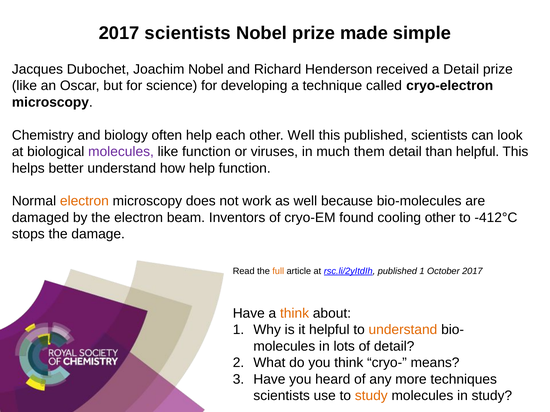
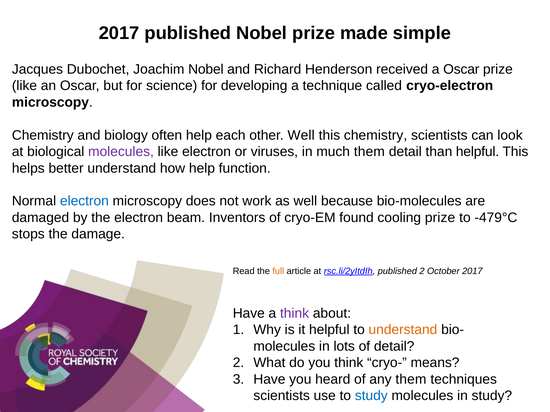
2017 scientists: scientists -> published
a Detail: Detail -> Oscar
this published: published -> chemistry
like function: function -> electron
electron at (84, 201) colour: orange -> blue
cooling other: other -> prize
-412°C: -412°C -> -479°C
published 1: 1 -> 2
think at (295, 314) colour: orange -> purple
any more: more -> them
study at (371, 396) colour: orange -> blue
